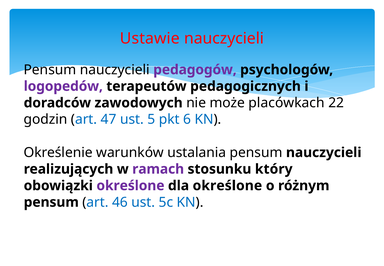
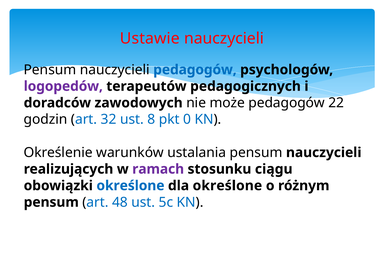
pedagogów at (195, 70) colour: purple -> blue
może placówkach: placówkach -> pedagogów
47: 47 -> 32
5: 5 -> 8
6: 6 -> 0
który: który -> ciągu
określone at (130, 186) colour: purple -> blue
46: 46 -> 48
